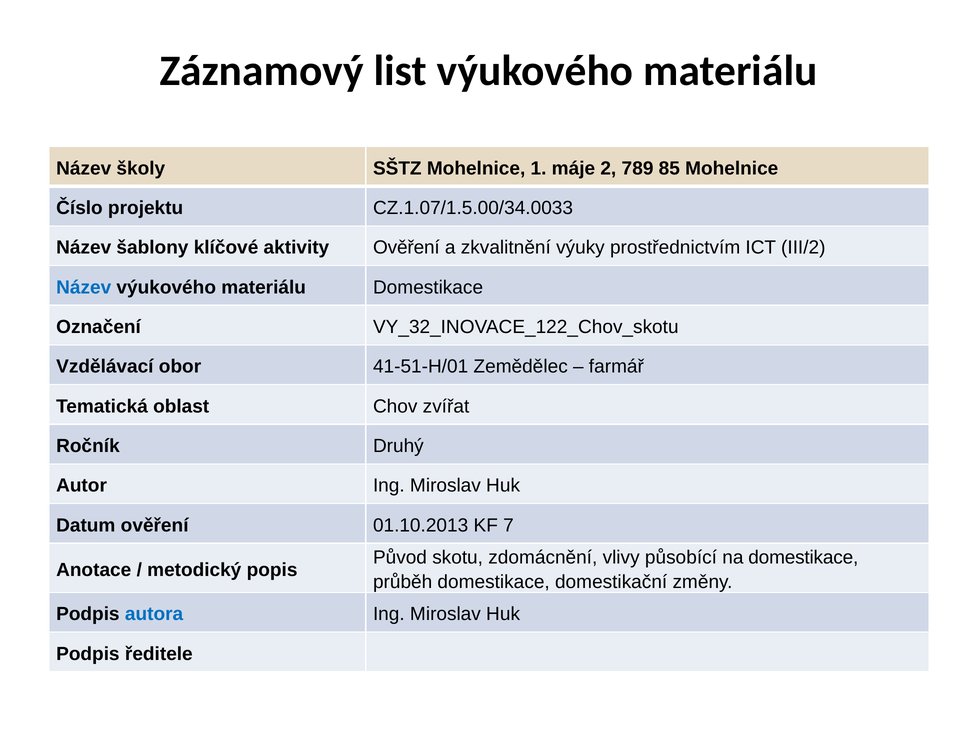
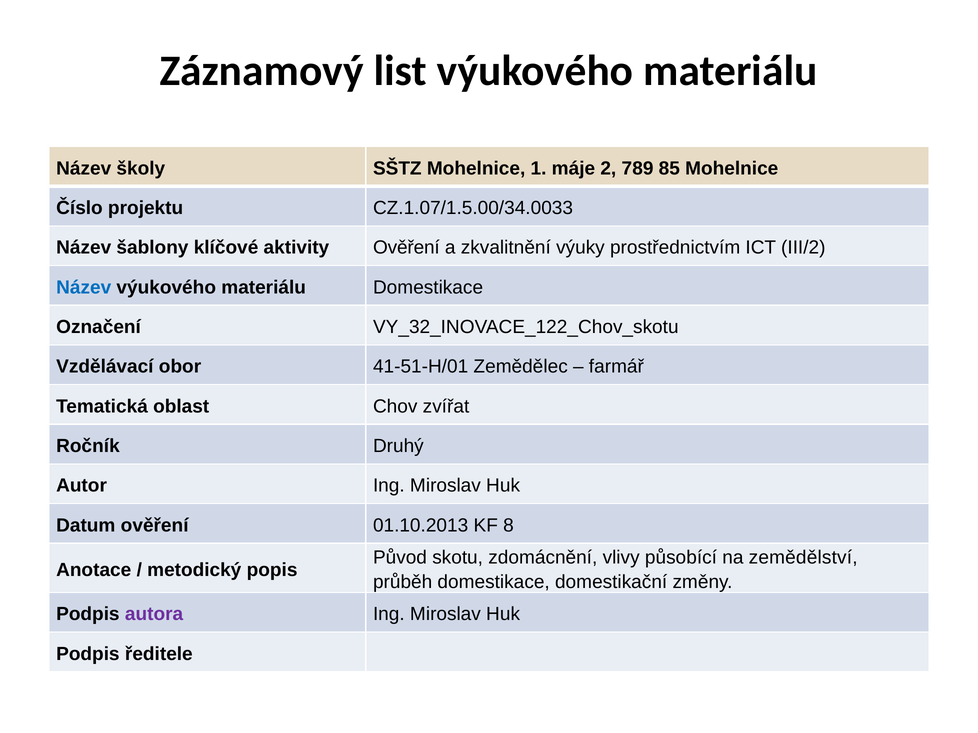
7: 7 -> 8
na domestikace: domestikace -> zemědělství
autora colour: blue -> purple
